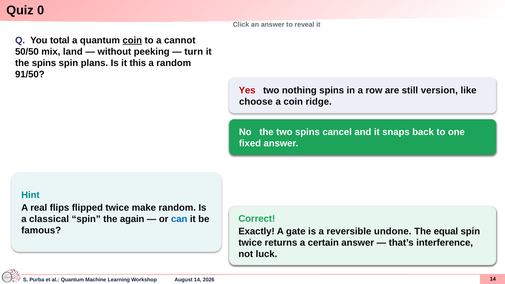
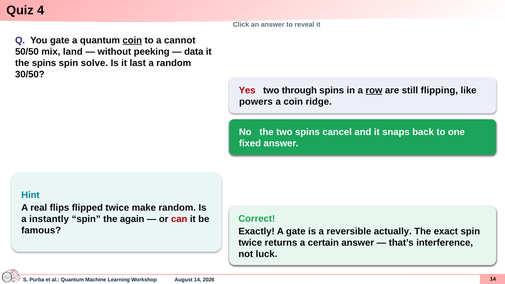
0: 0 -> 4
You total: total -> gate
turn: turn -> data
plans: plans -> solve
this: this -> last
91/50: 91/50 -> 30/50
nothing: nothing -> through
row underline: none -> present
version: version -> flipping
choose: choose -> powers
classical: classical -> instantly
can colour: blue -> red
undone: undone -> actually
equal: equal -> exact
